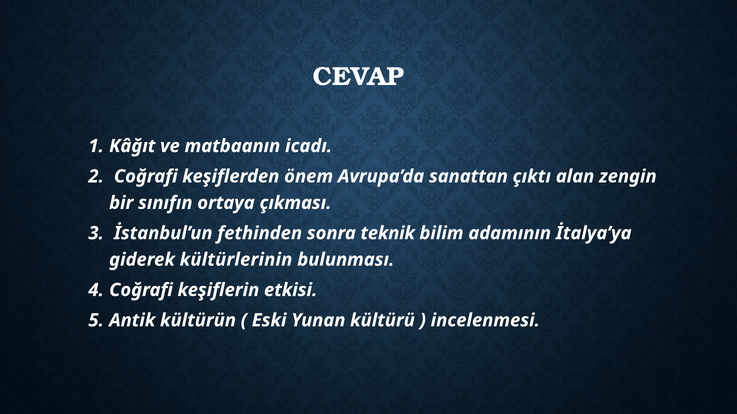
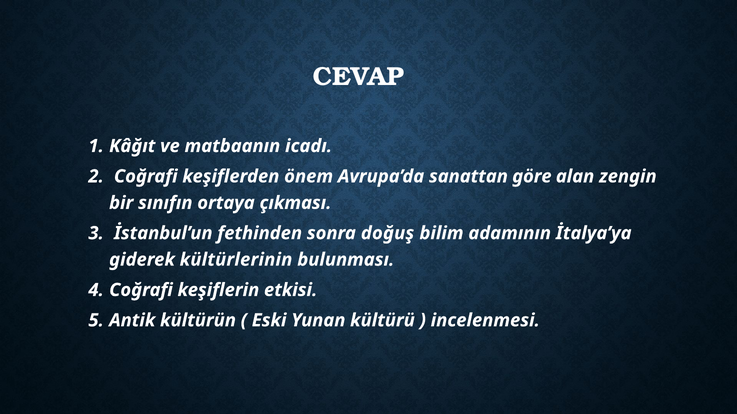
çıktı: çıktı -> göre
teknik: teknik -> doğuş
